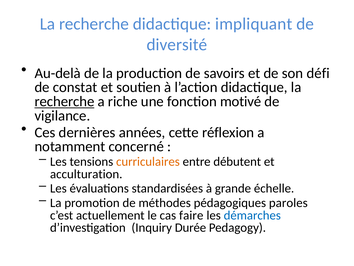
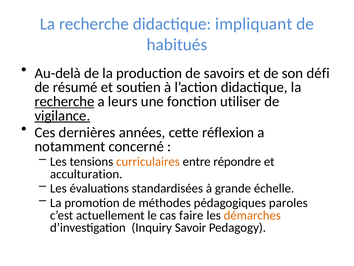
diversité: diversité -> habitués
constat: constat -> résumé
riche: riche -> leurs
motivé: motivé -> utiliser
vigilance underline: none -> present
débutent: débutent -> répondre
démarches colour: blue -> orange
Durée: Durée -> Savoir
